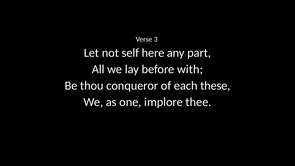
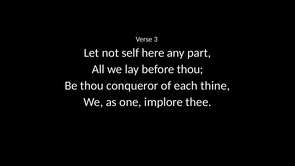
before with: with -> thou
these: these -> thine
